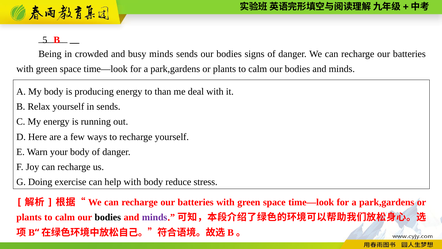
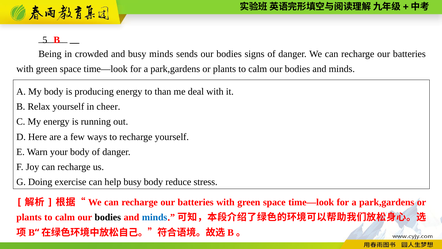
in sends: sends -> cheer
help with: with -> busy
minds at (155, 217) colour: purple -> blue
